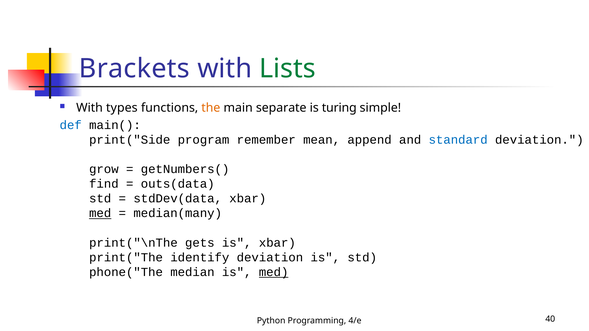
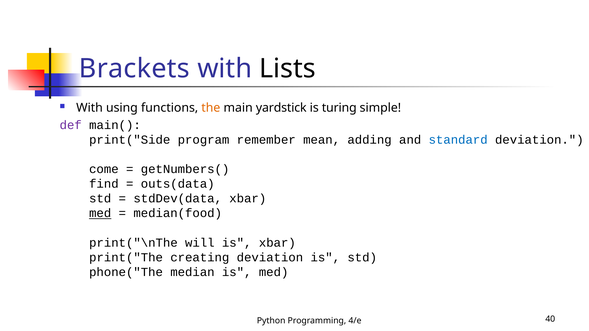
Lists colour: green -> black
types: types -> using
separate: separate -> yardstick
def colour: blue -> purple
append: append -> adding
grow: grow -> come
median(many: median(many -> median(food
gets: gets -> will
identify: identify -> creating
med at (274, 272) underline: present -> none
